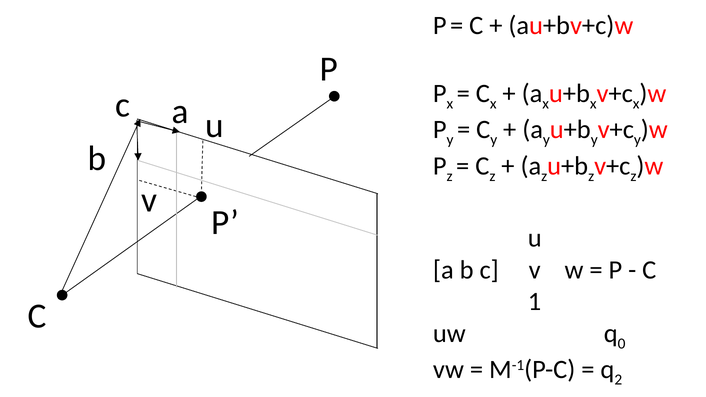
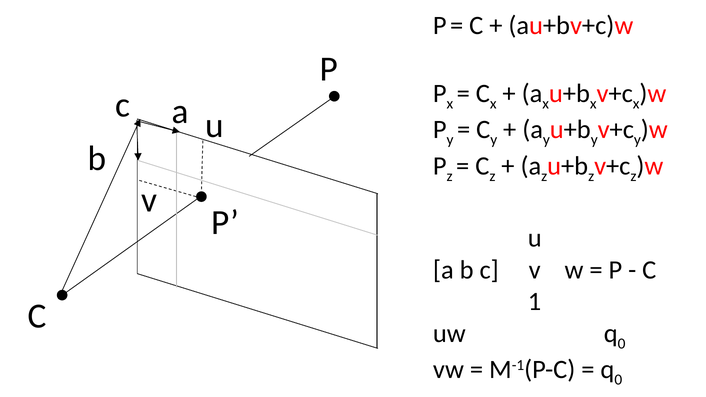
2 at (618, 380): 2 -> 0
